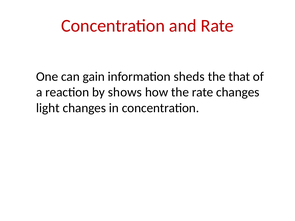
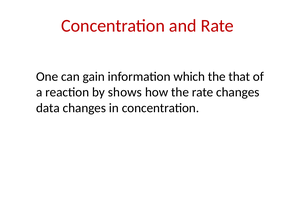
sheds: sheds -> which
light: light -> data
